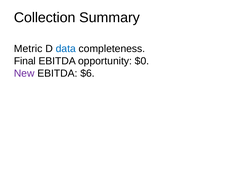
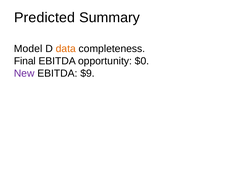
Collection: Collection -> Predicted
Metric: Metric -> Model
data colour: blue -> orange
$6: $6 -> $9
